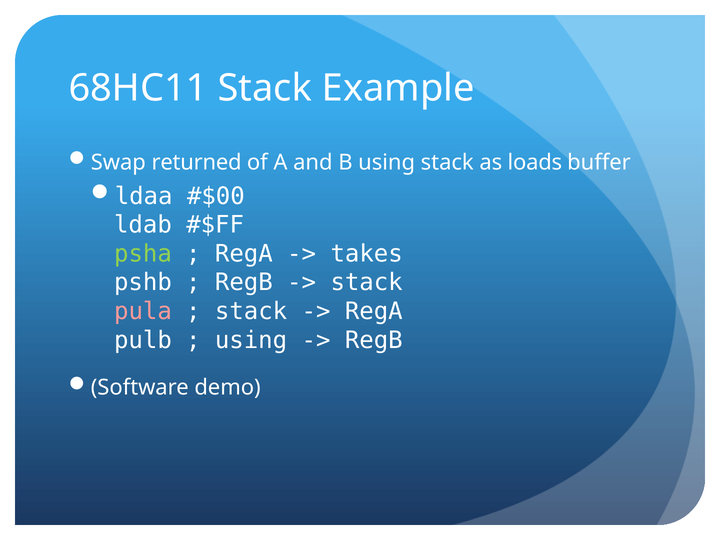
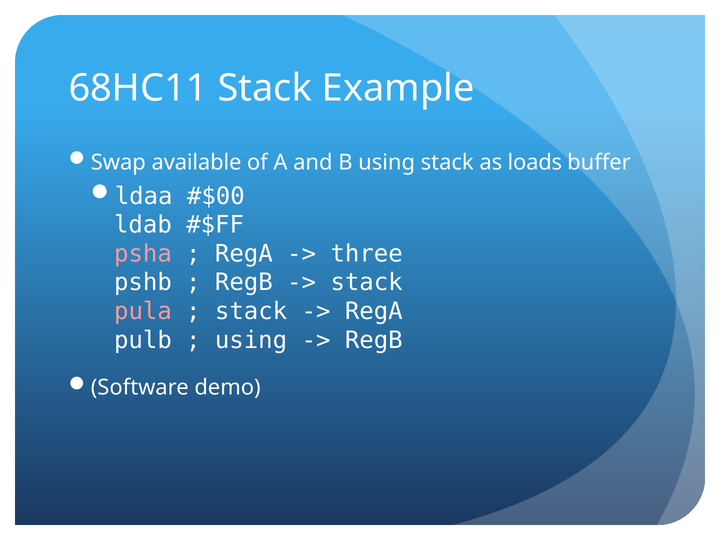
returned: returned -> available
psha colour: light green -> pink
takes: takes -> three
